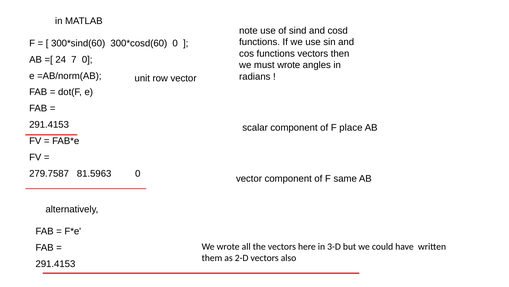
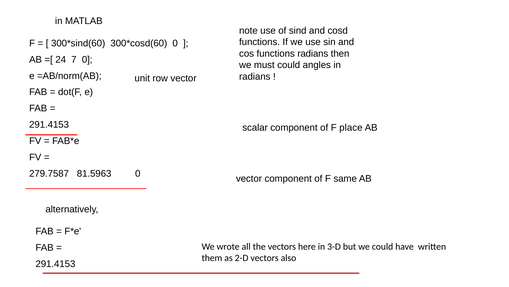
functions vectors: vectors -> radians
must wrote: wrote -> could
